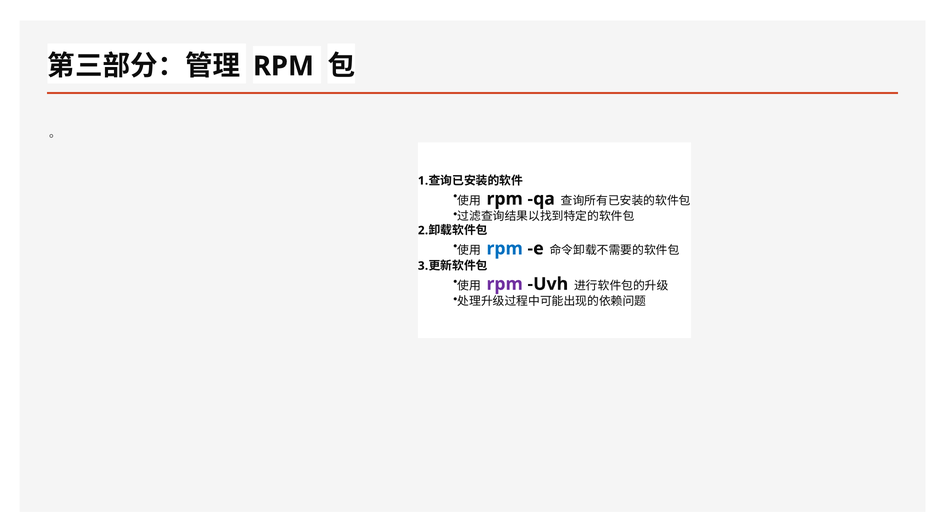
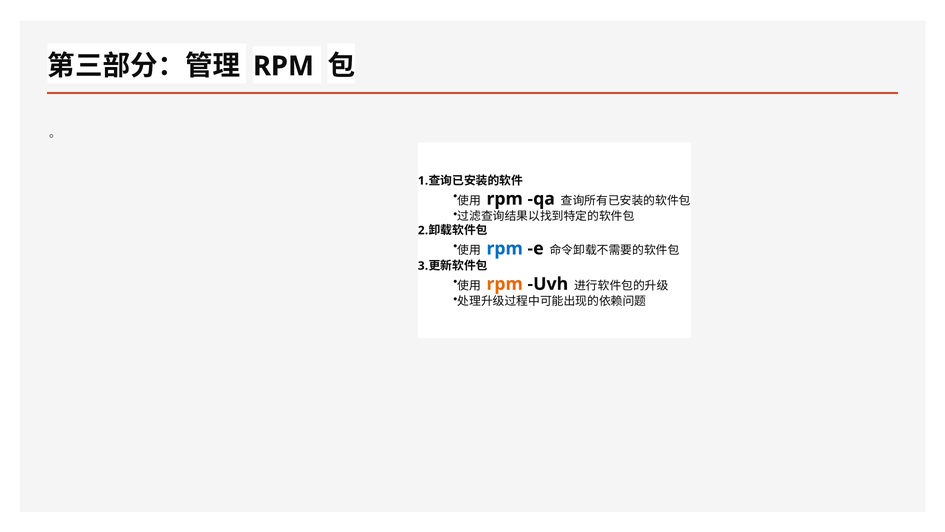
rpm at (505, 284) colour: purple -> orange
